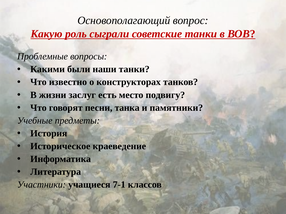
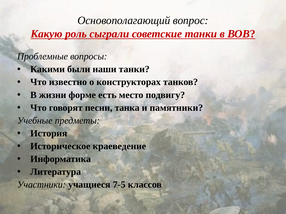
заслуг: заслуг -> форме
7-1: 7-1 -> 7-5
